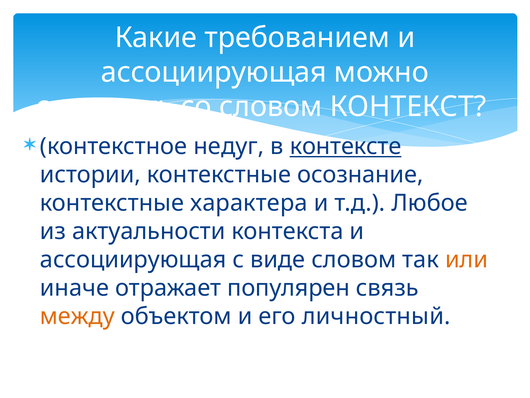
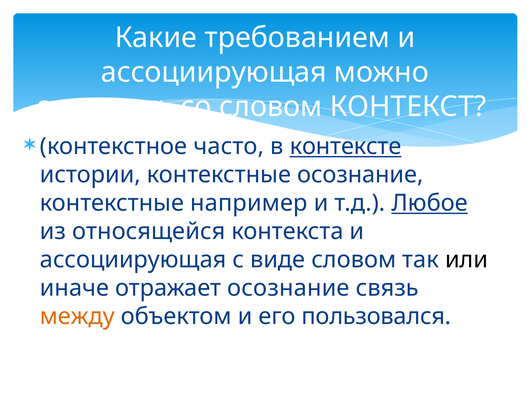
недуг: недуг -> часто
характера: характера -> например
Любое underline: none -> present
актуальности: актуальности -> относящейся
или colour: orange -> black
отражает популярен: популярен -> осознание
личностный: личностный -> пользовался
